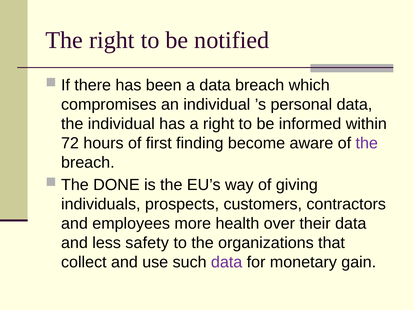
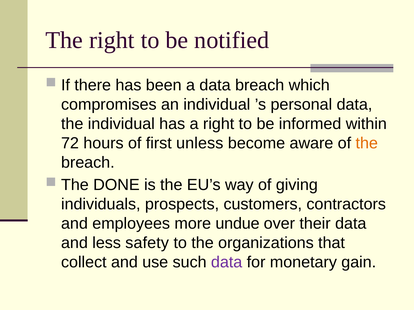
finding: finding -> unless
the at (367, 143) colour: purple -> orange
health: health -> undue
